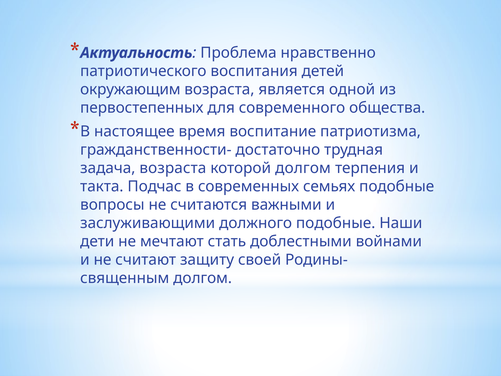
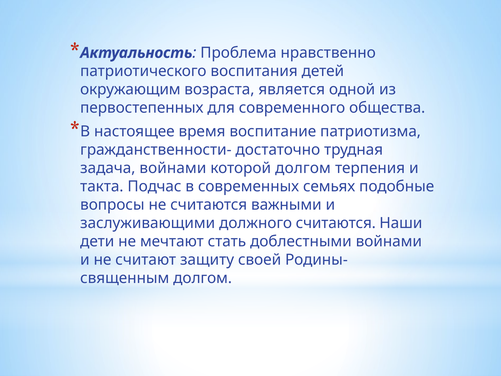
задача возраста: возраста -> войнами
должного подобные: подобные -> считаются
